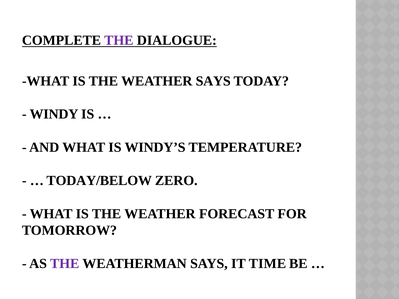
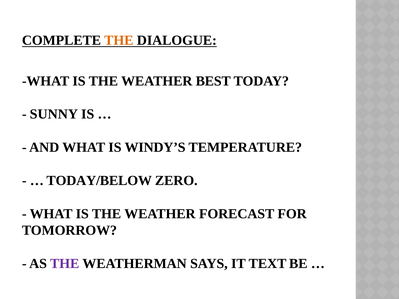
THE at (119, 40) colour: purple -> orange
WEATHER SAYS: SAYS -> BEST
WINDY: WINDY -> SUNNY
TIME: TIME -> TEXT
